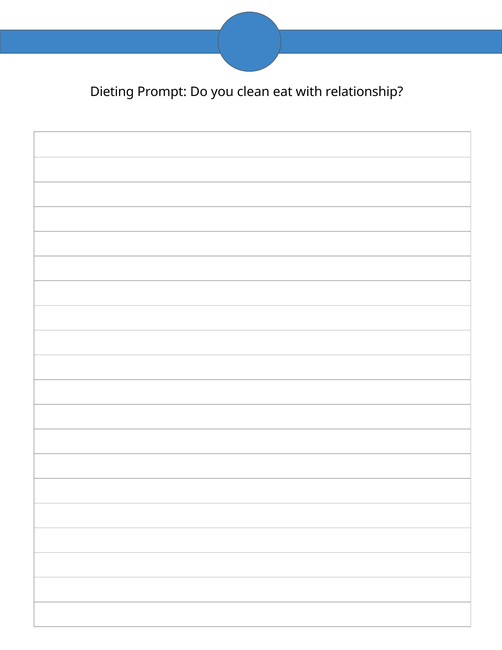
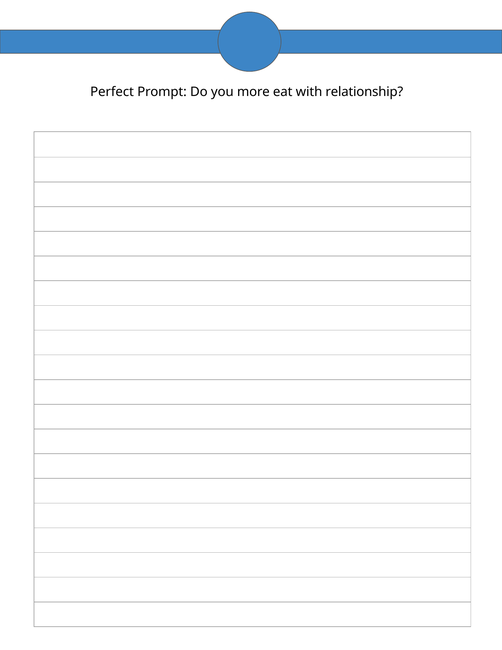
Dieting: Dieting -> Perfect
clean: clean -> more
